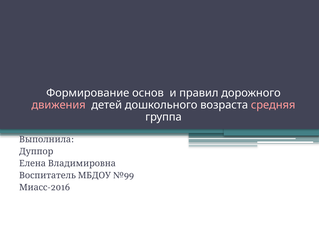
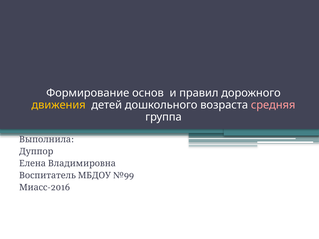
движения colour: pink -> yellow
